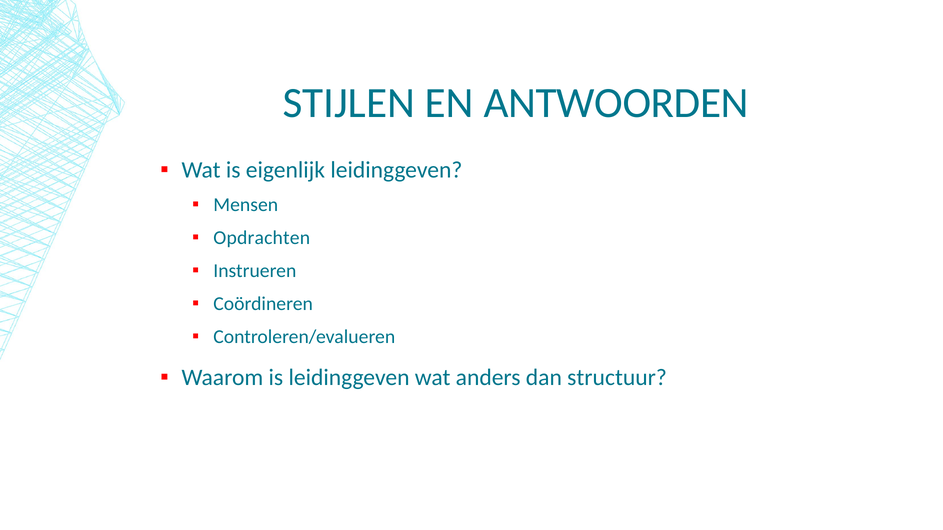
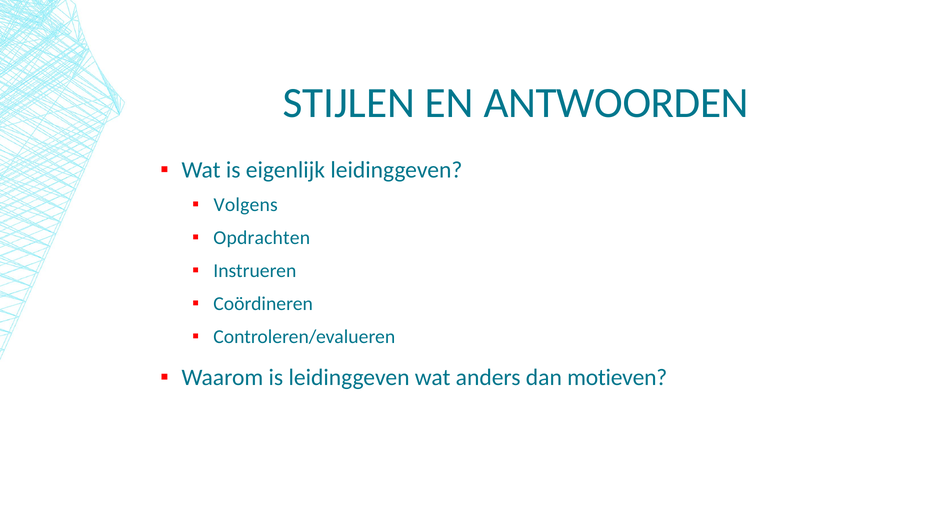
Mensen: Mensen -> Volgens
structuur: structuur -> motieven
